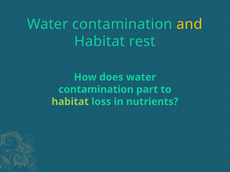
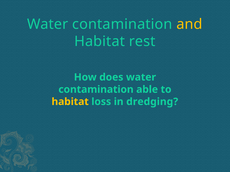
part: part -> able
habitat at (70, 102) colour: light green -> yellow
nutrients: nutrients -> dredging
